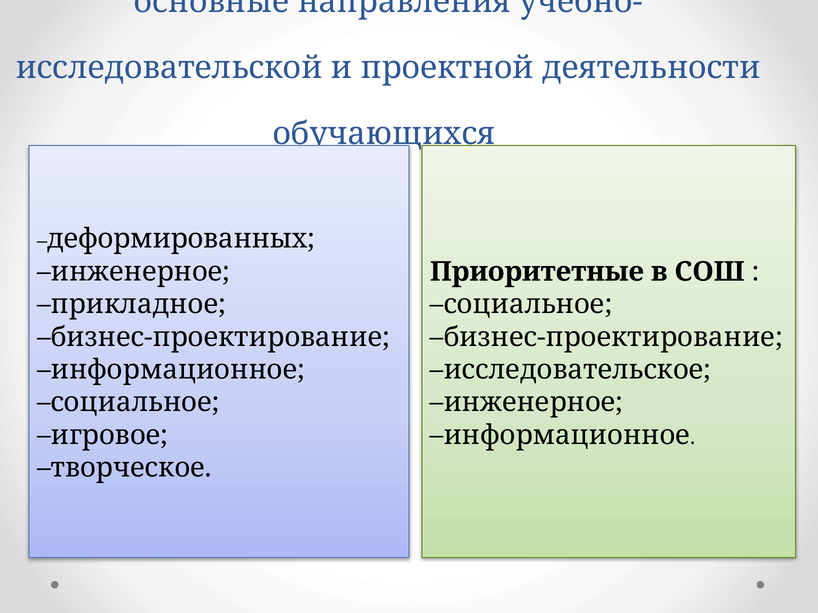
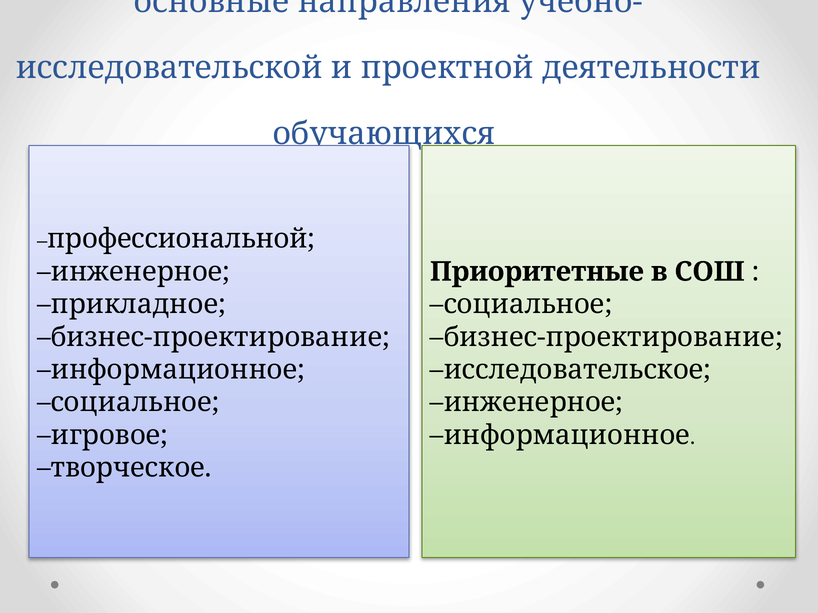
деформированных: деформированных -> профессиональной
